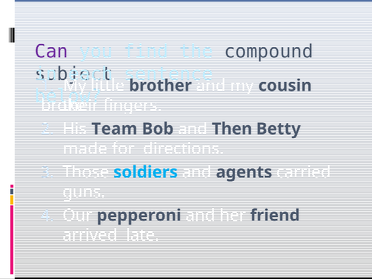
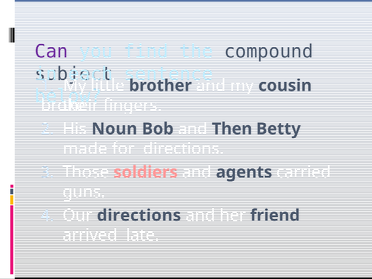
Team: Team -> Noun
soldiers colour: light blue -> pink
Our pepperoni: pepperoni -> directions
